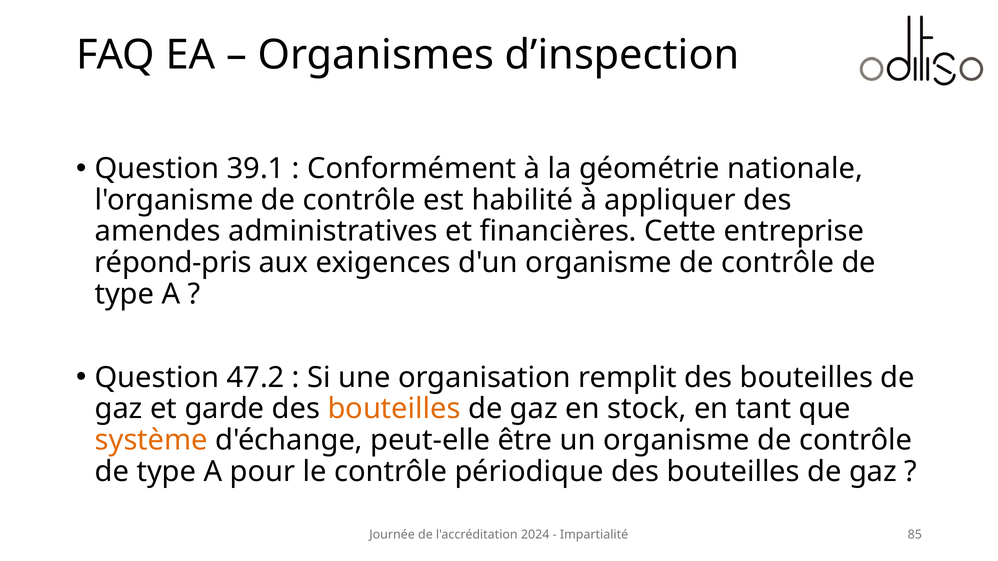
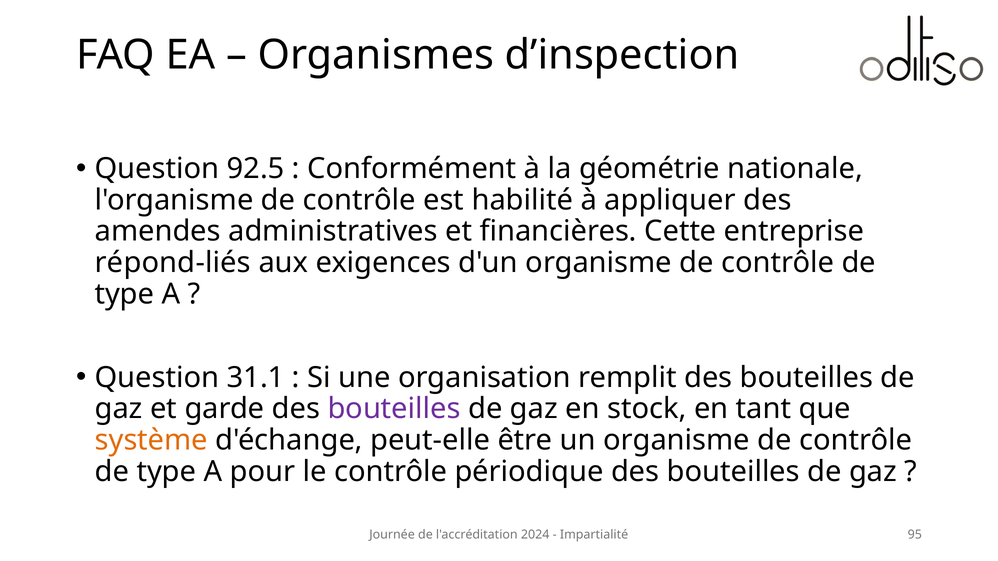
39.1: 39.1 -> 92.5
répond-pris: répond-pris -> répond-liés
47.2: 47.2 -> 31.1
bouteilles at (394, 409) colour: orange -> purple
85: 85 -> 95
